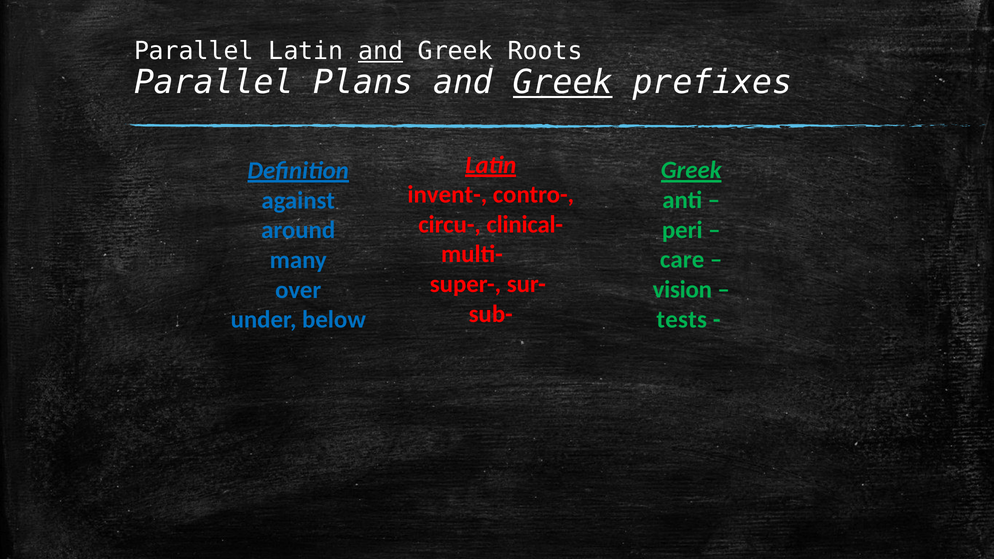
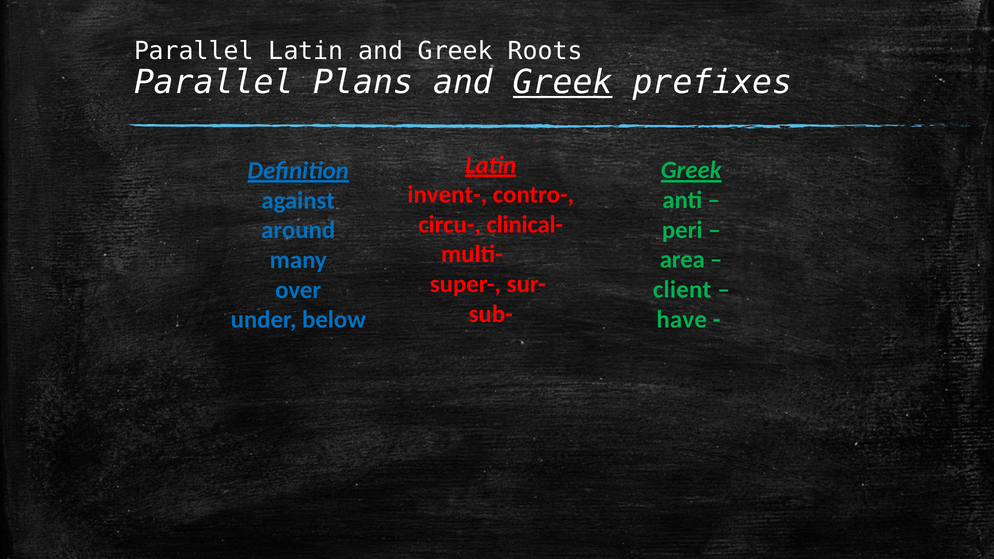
and at (381, 51) underline: present -> none
care: care -> area
vision: vision -> client
tests: tests -> have
